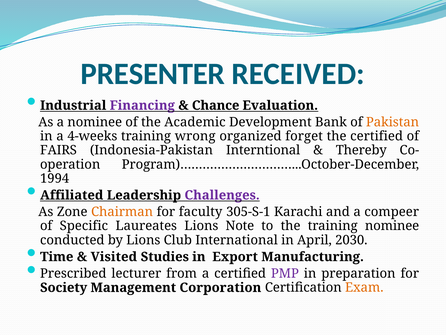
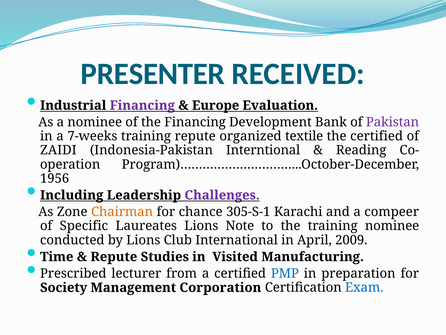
Chance: Chance -> Europe
the Academic: Academic -> Financing
Pakistan colour: orange -> purple
4-weeks: 4-weeks -> 7-weeks
training wrong: wrong -> repute
forget: forget -> textile
FAIRS: FAIRS -> ZAIDI
Thereby: Thereby -> Reading
1994: 1994 -> 1956
Affiliated: Affiliated -> Including
faculty: faculty -> chance
2030: 2030 -> 2009
Visited at (114, 256): Visited -> Repute
Export: Export -> Visited
PMP colour: purple -> blue
Exam colour: orange -> blue
